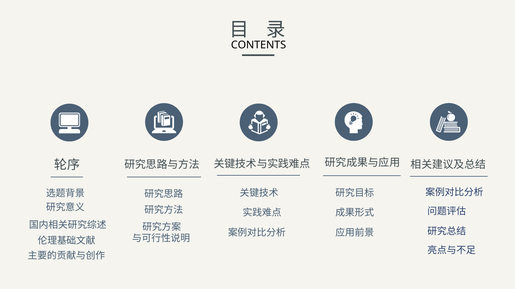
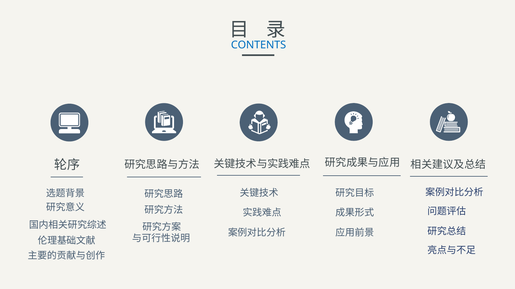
CONTENTS colour: black -> blue
